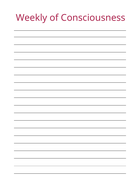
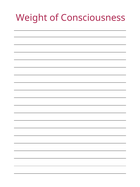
Weekly: Weekly -> Weight
